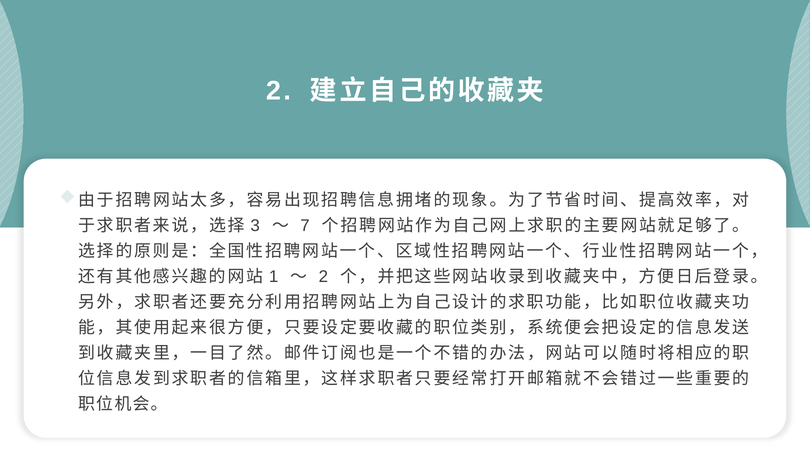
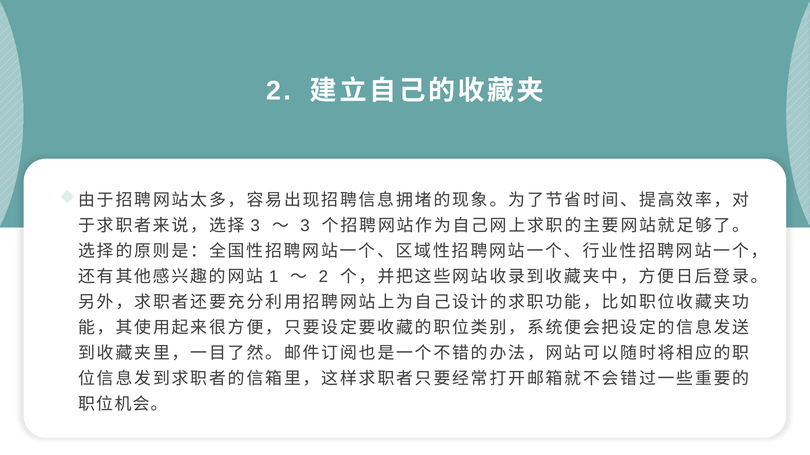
7 at (305, 226): 7 -> 3
